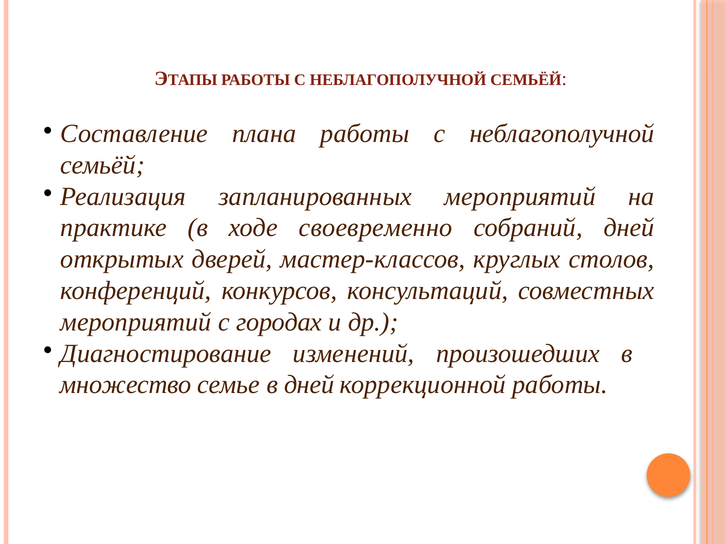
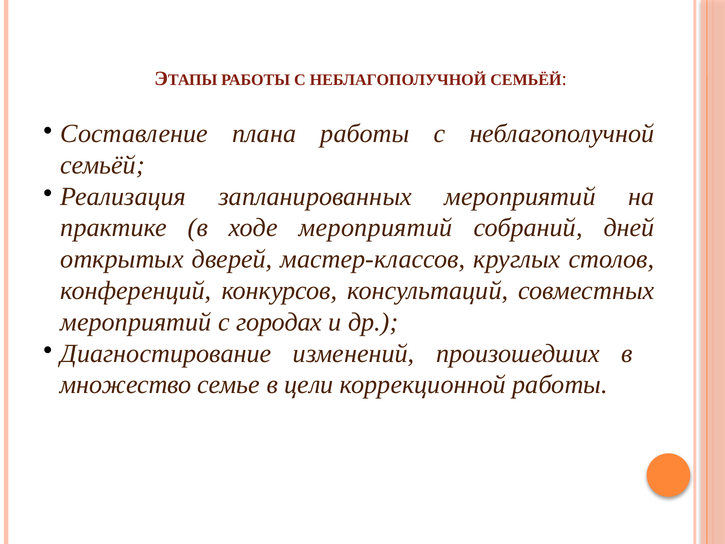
ходе своевременно: своевременно -> мероприятий
в дней: дней -> цели
